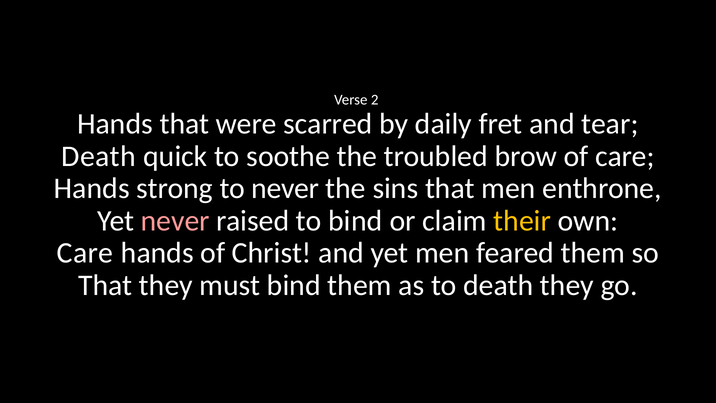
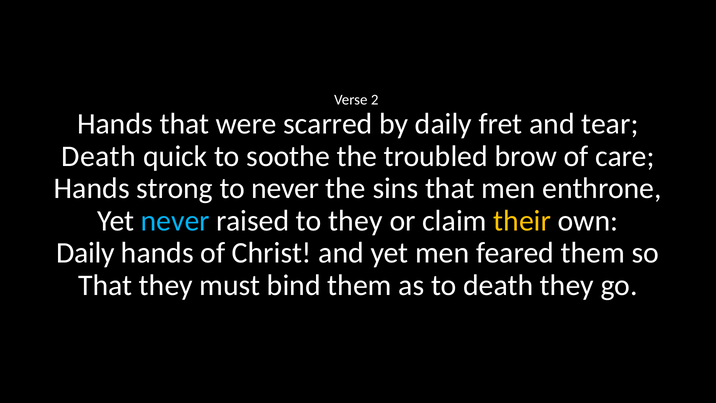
never at (175, 221) colour: pink -> light blue
to bind: bind -> they
Care at (85, 253): Care -> Daily
